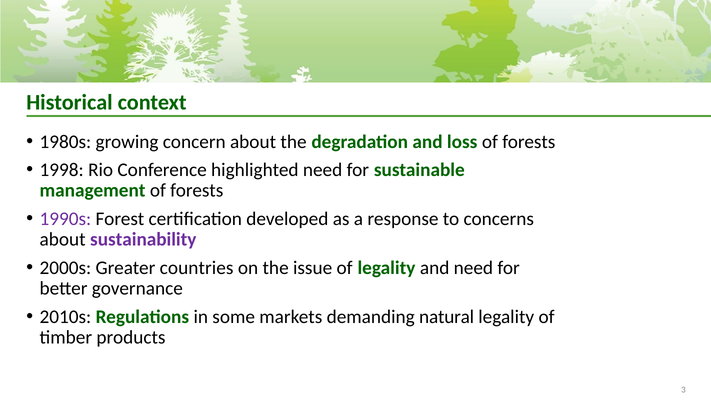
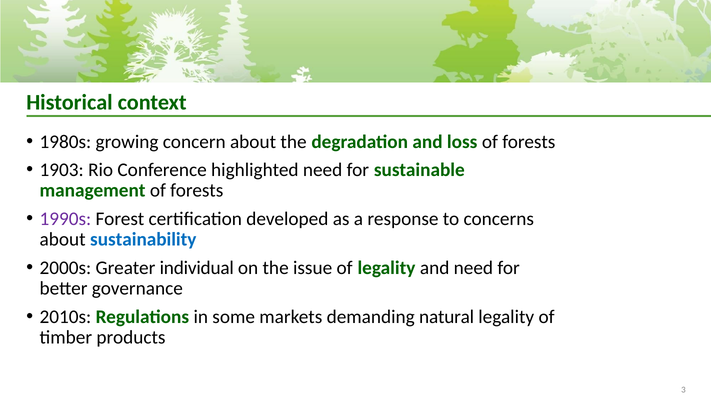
1998: 1998 -> 1903
sustainability colour: purple -> blue
countries: countries -> individual
